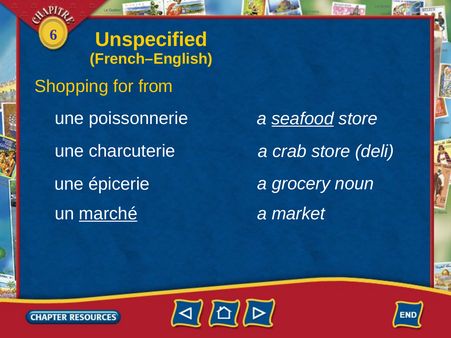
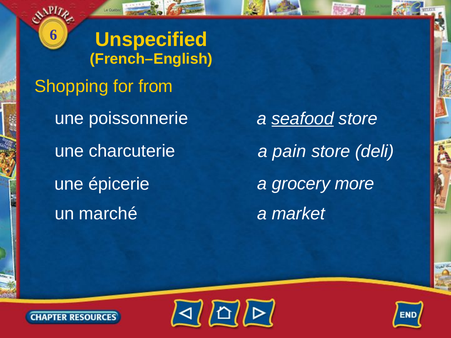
crab: crab -> pain
noun: noun -> more
marché underline: present -> none
